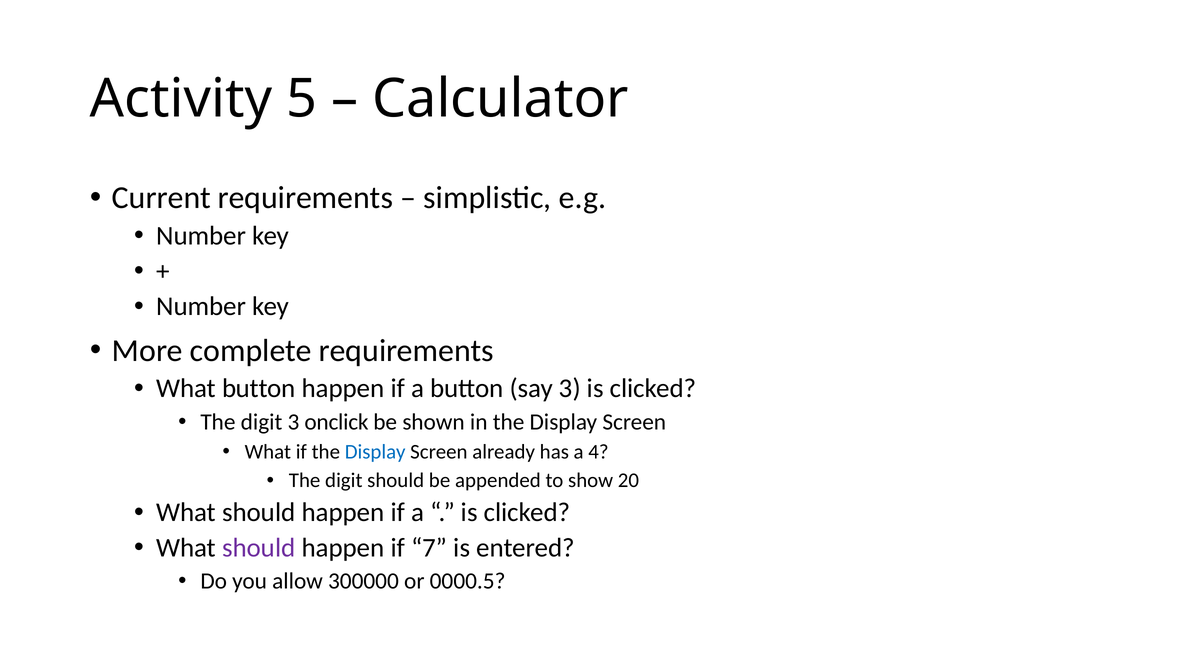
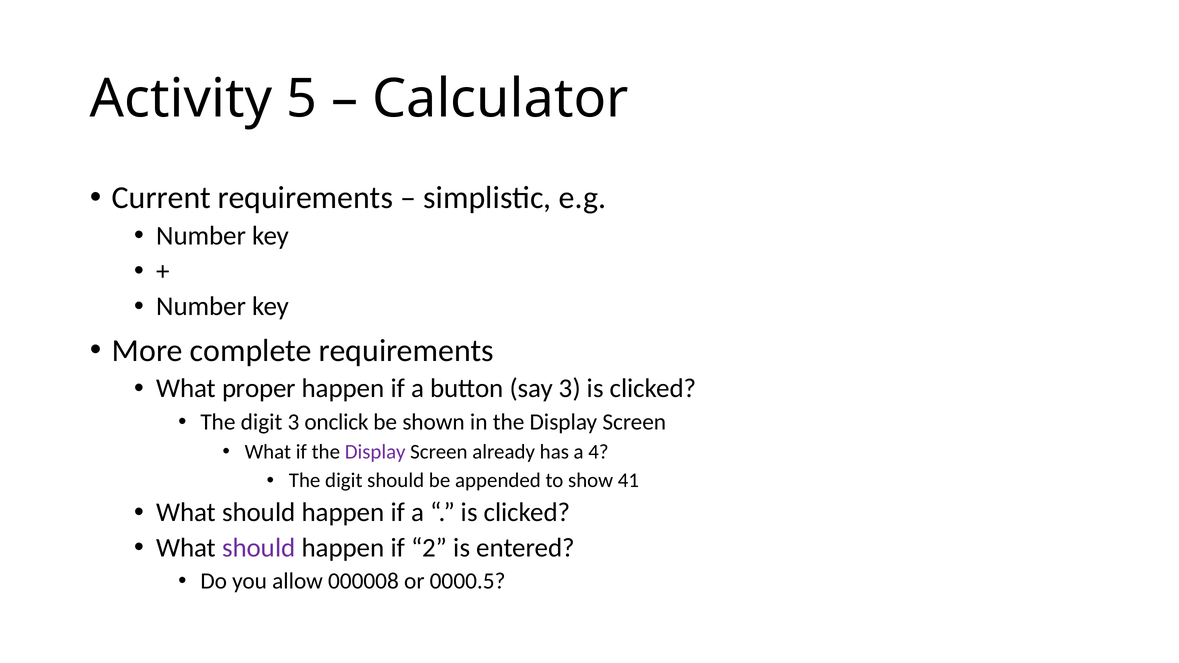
What button: button -> proper
Display at (375, 452) colour: blue -> purple
20: 20 -> 41
7: 7 -> 2
300000: 300000 -> 000008
